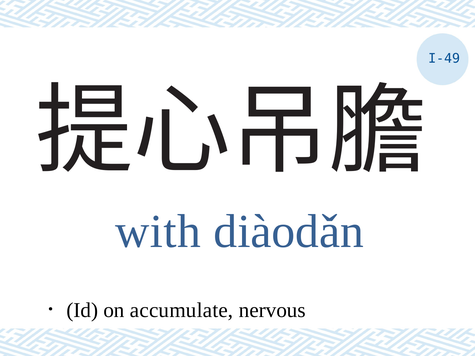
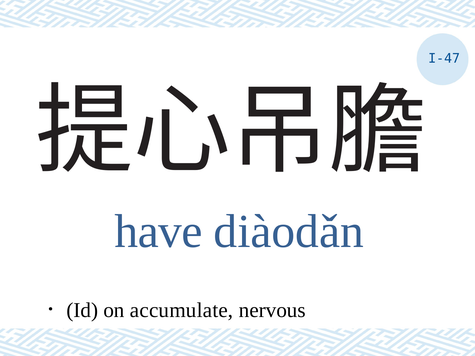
I-49: I-49 -> I-47
with: with -> have
